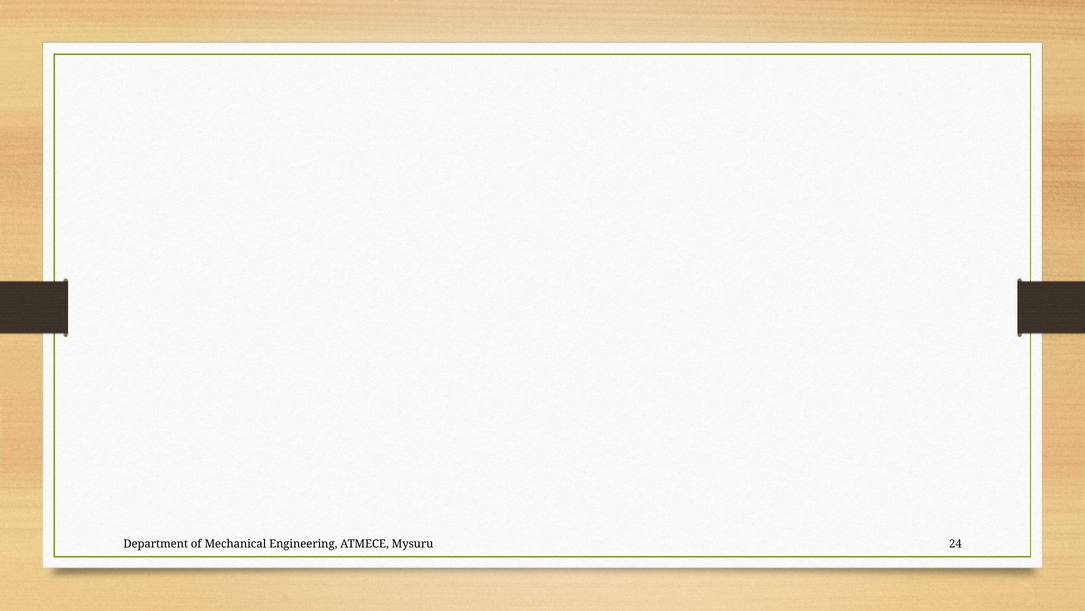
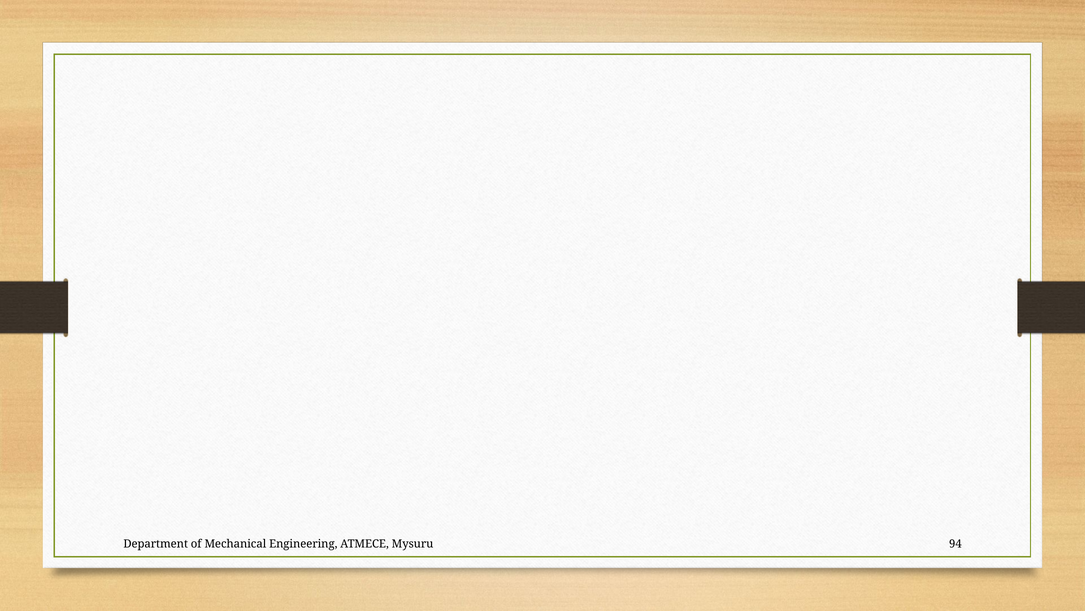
24: 24 -> 94
